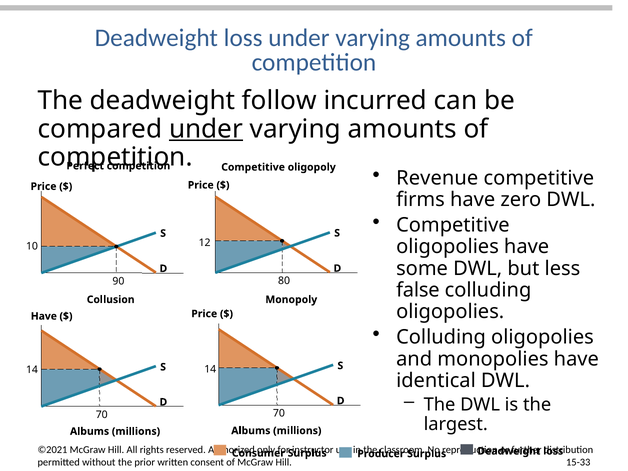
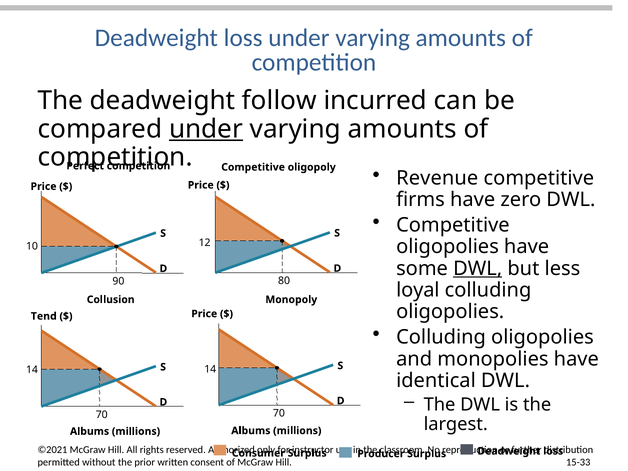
DWL at (478, 269) underline: none -> present
false: false -> loyal
Have at (44, 316): Have -> Tend
